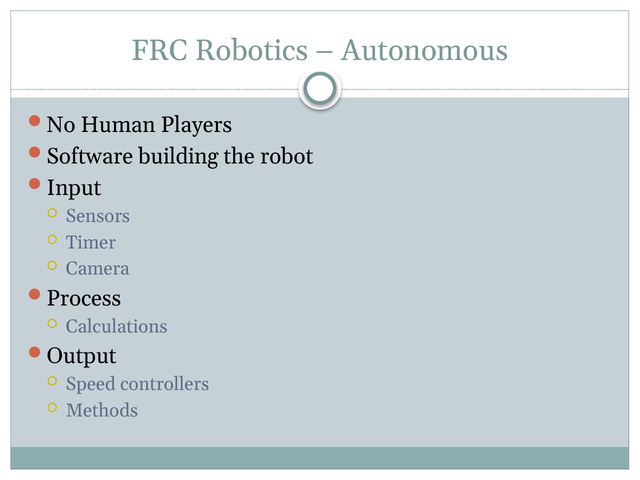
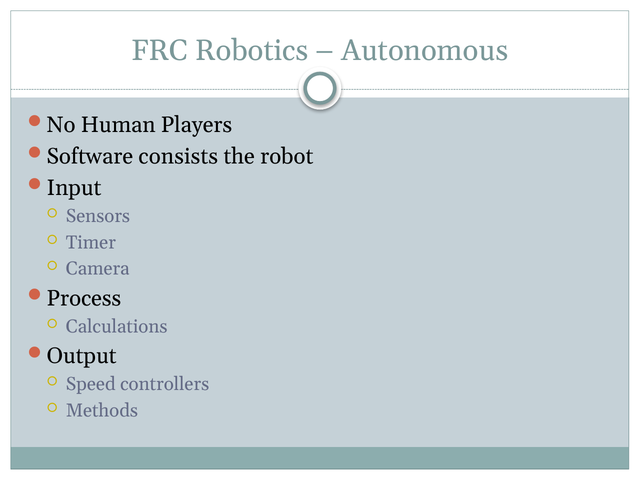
building: building -> consists
